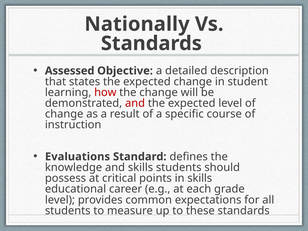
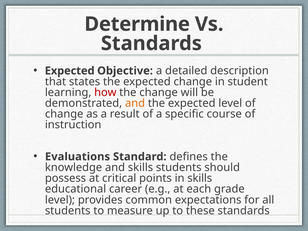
Nationally: Nationally -> Determine
Assessed at (70, 71): Assessed -> Expected
and at (135, 103) colour: red -> orange
